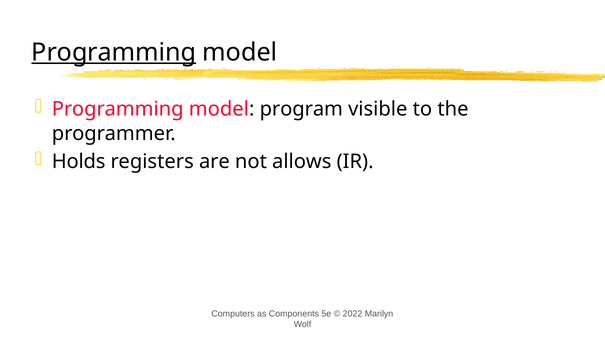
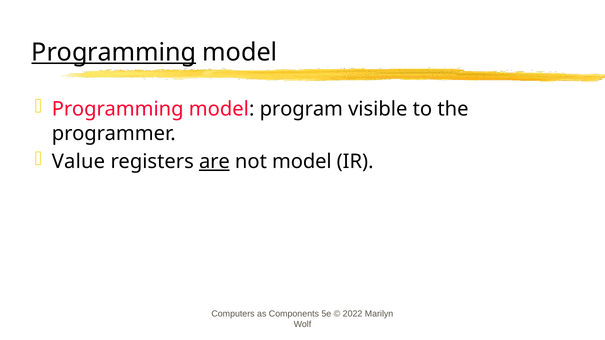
Holds: Holds -> Value
are underline: none -> present
not allows: allows -> model
